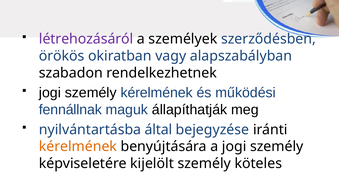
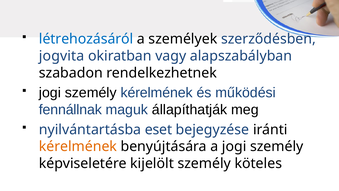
létrehozásáról colour: purple -> blue
örökös: örökös -> jogvita
által: által -> eset
